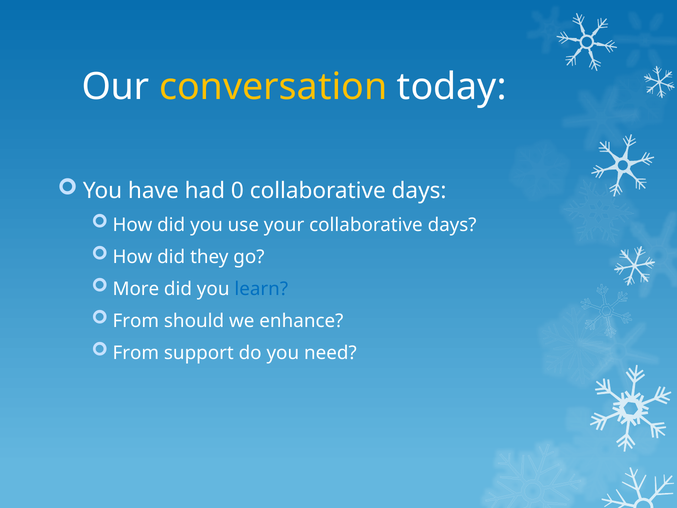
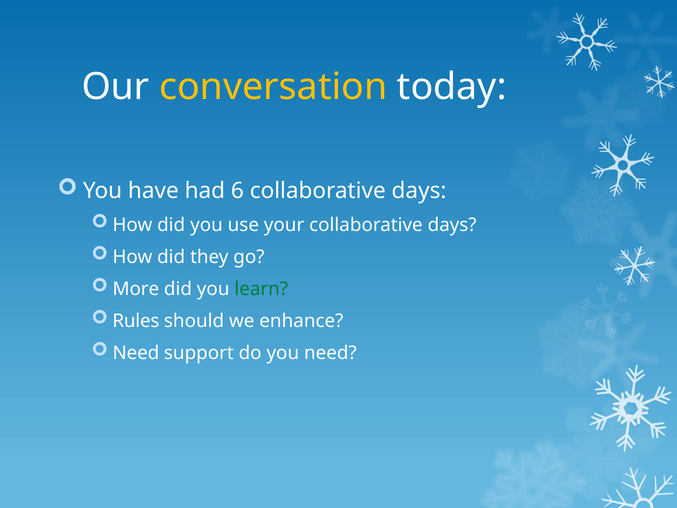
0: 0 -> 6
learn colour: blue -> green
From at (136, 321): From -> Rules
From at (136, 353): From -> Need
